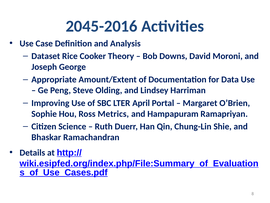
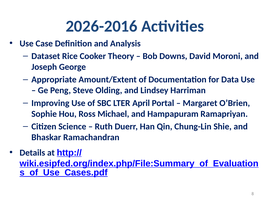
2045-2016: 2045-2016 -> 2026-2016
Metrics: Metrics -> Michael
